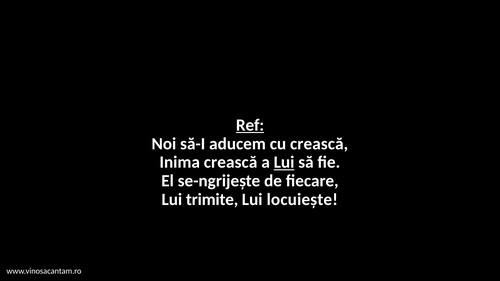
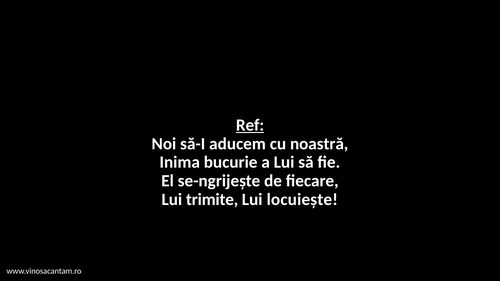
cu crească: crească -> noastră
Inima crească: crească -> bucurie
Lui at (284, 162) underline: present -> none
